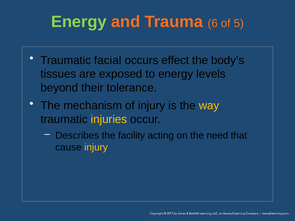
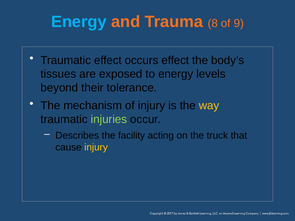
Energy at (79, 22) colour: light green -> light blue
6: 6 -> 8
5: 5 -> 9
Traumatic facial: facial -> effect
injuries colour: yellow -> light green
need: need -> truck
